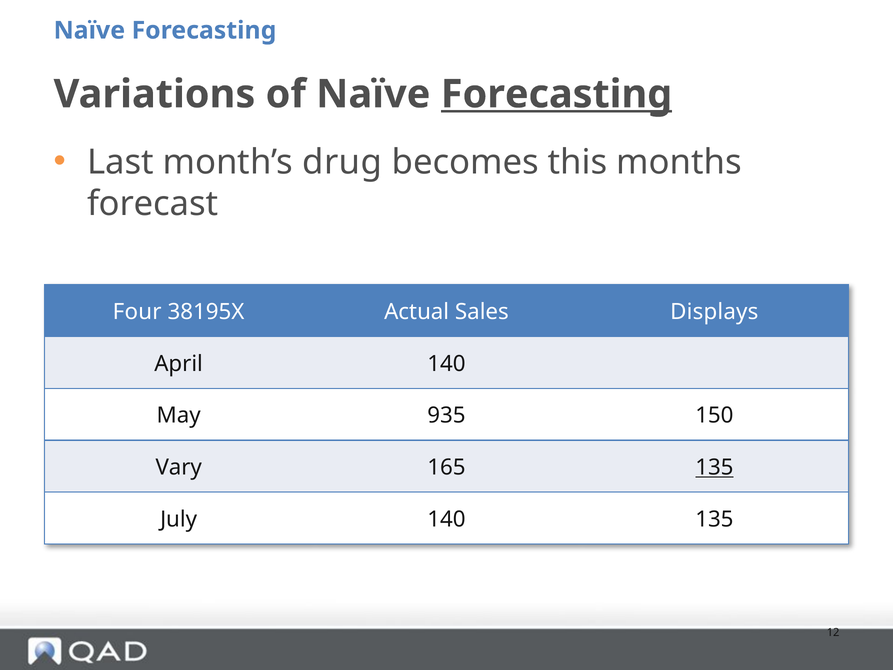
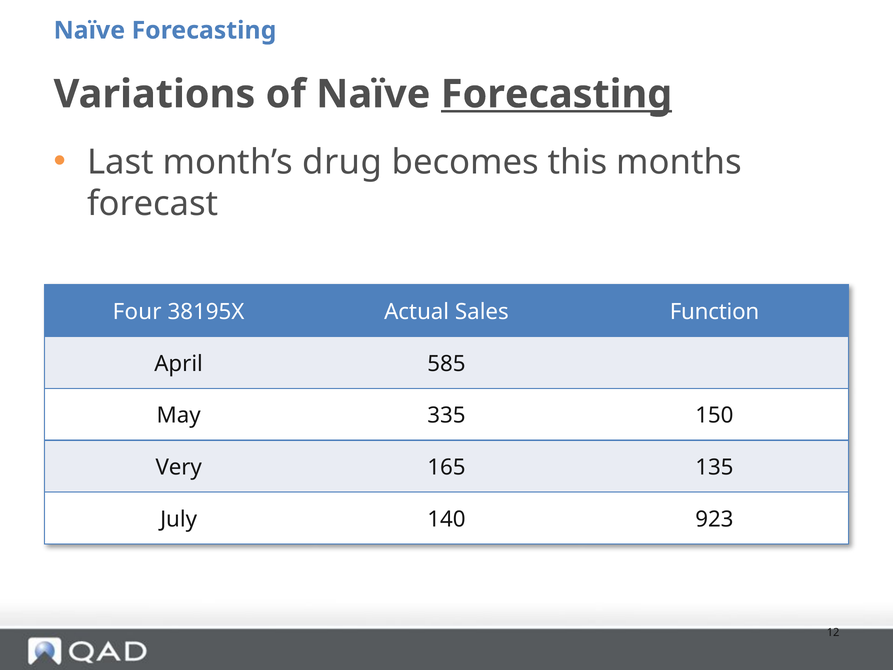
Displays: Displays -> Function
April 140: 140 -> 585
935: 935 -> 335
Vary: Vary -> Very
135 at (714, 467) underline: present -> none
140 135: 135 -> 923
